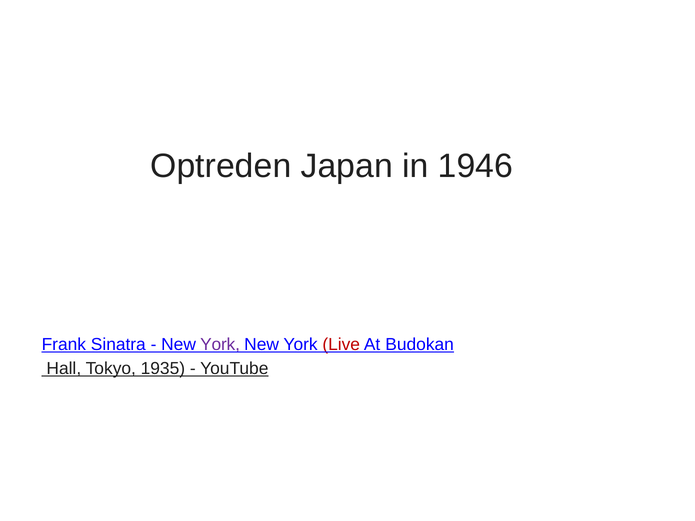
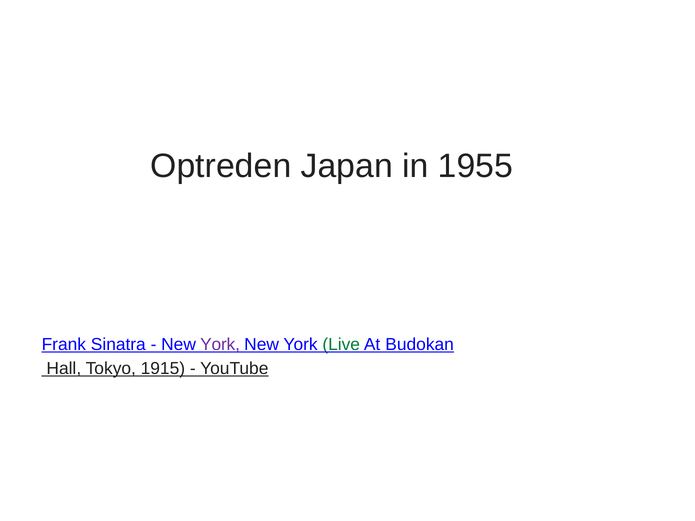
1946: 1946 -> 1955
Live colour: red -> green
1935: 1935 -> 1915
